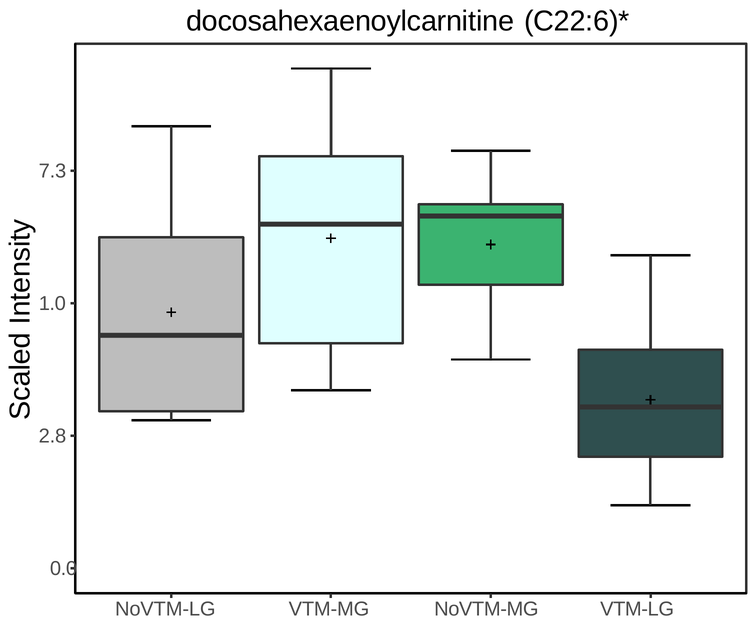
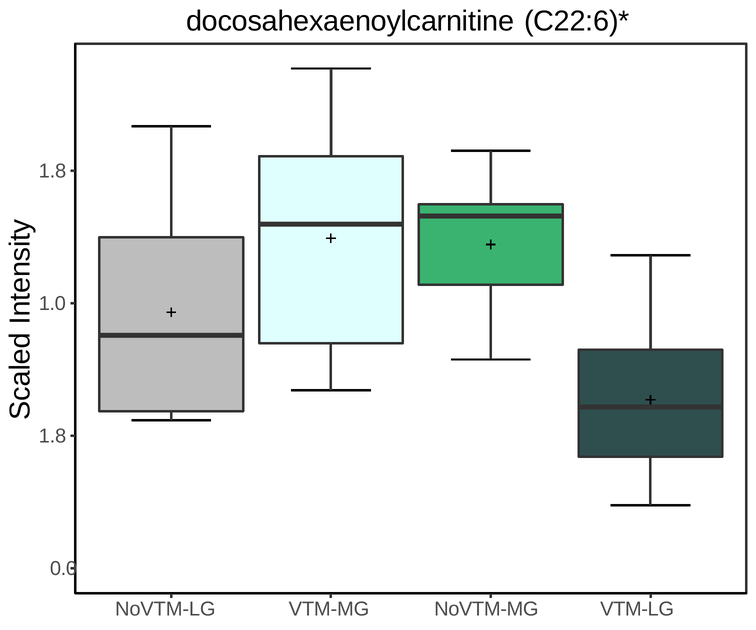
7.3 at (52, 171): 7.3 -> 1.8
2.8 at (52, 436): 2.8 -> 1.8
